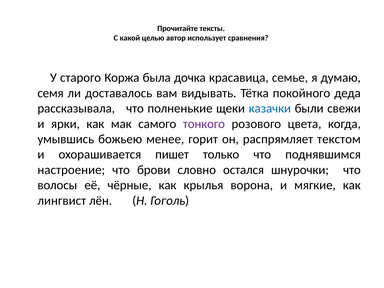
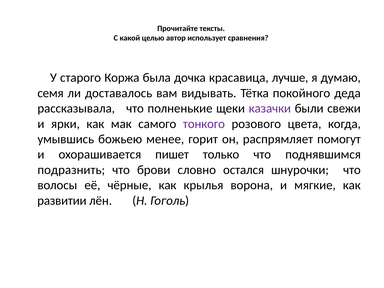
семье: семье -> лучше
казачки colour: blue -> purple
текстом: текстом -> помогут
настроение: настроение -> подразнить
лингвист: лингвист -> развитии
